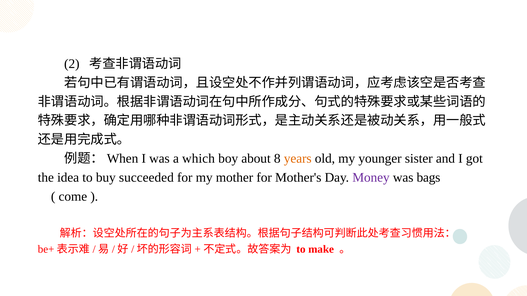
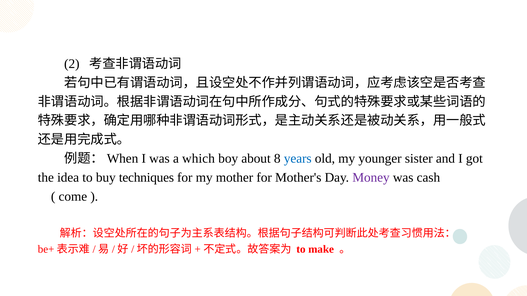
years colour: orange -> blue
succeeded: succeeded -> techniques
bags: bags -> cash
